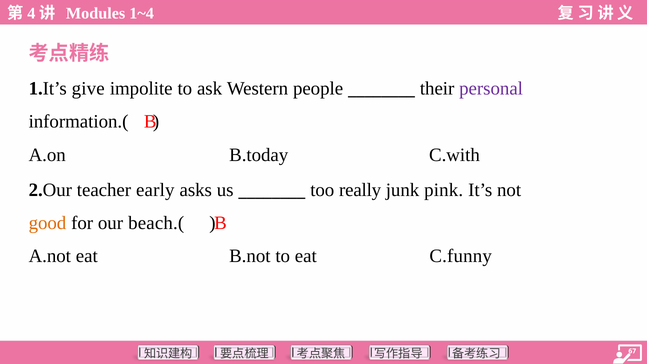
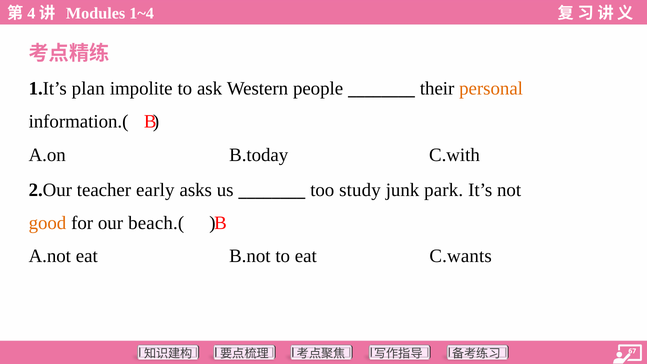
give: give -> plan
personal colour: purple -> orange
really: really -> study
pink: pink -> park
C.funny: C.funny -> C.wants
